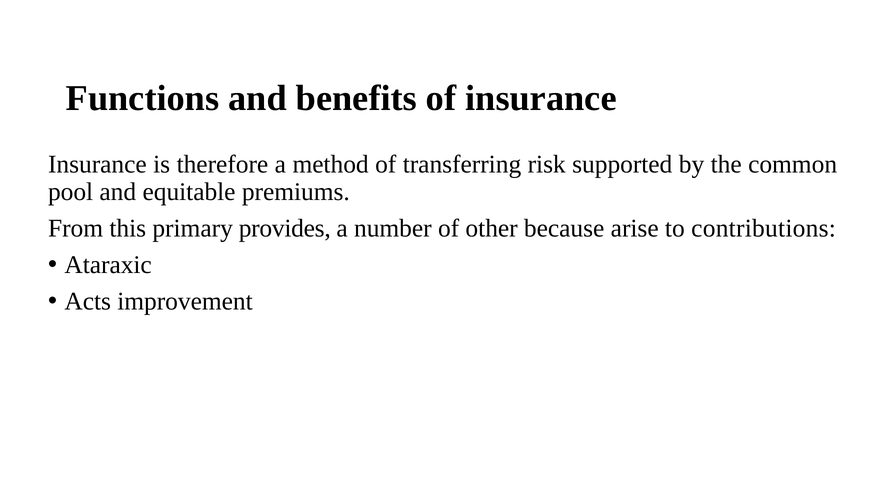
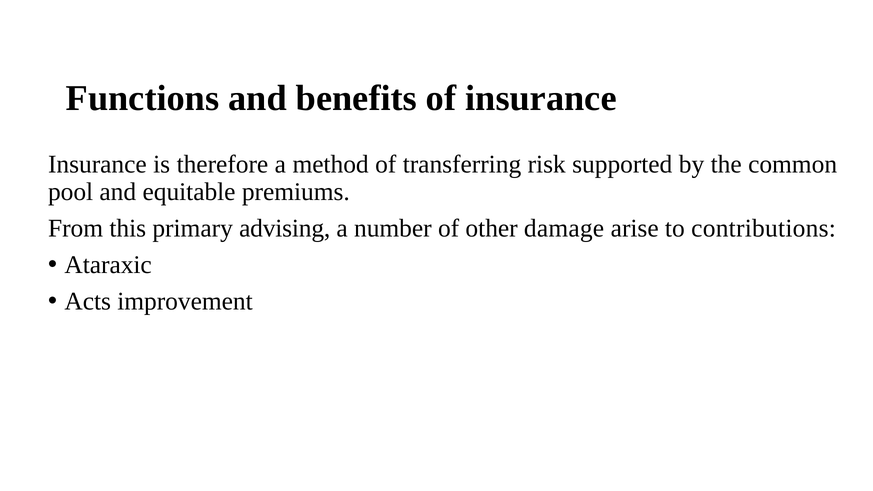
provides: provides -> advising
because: because -> damage
